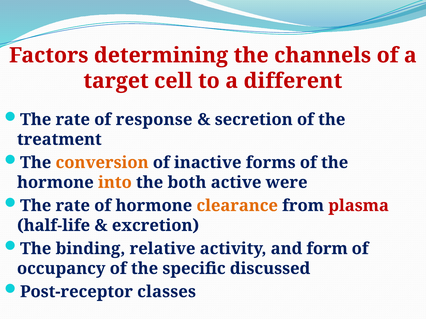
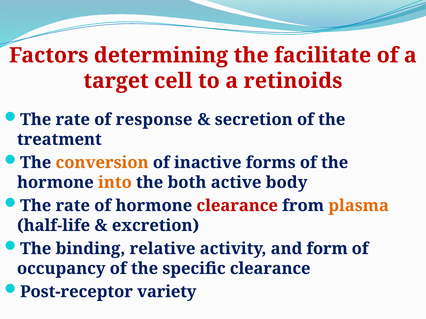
channels: channels -> facilitate
different: different -> retinoids
were: were -> body
clearance at (237, 206) colour: orange -> red
plasma colour: red -> orange
specific discussed: discussed -> clearance
classes: classes -> variety
